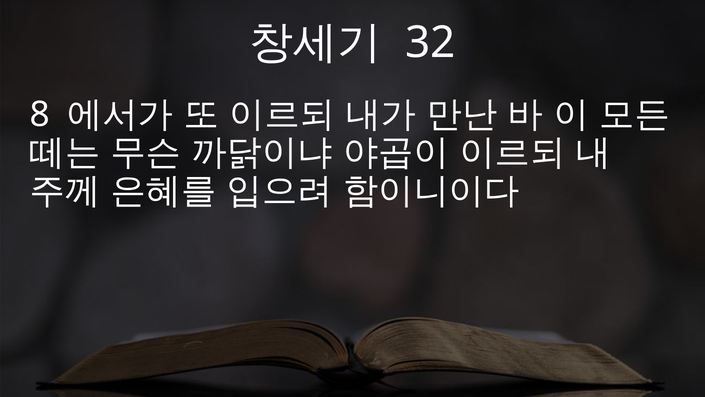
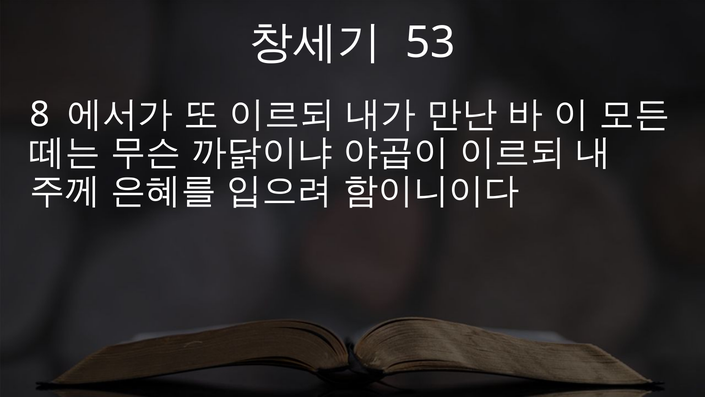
32: 32 -> 53
